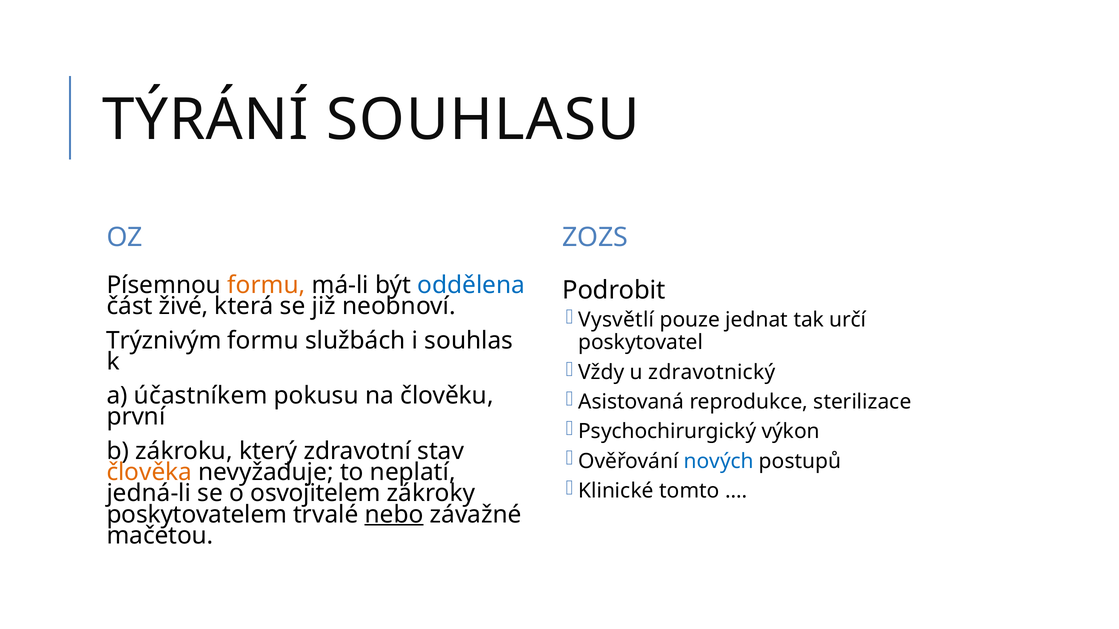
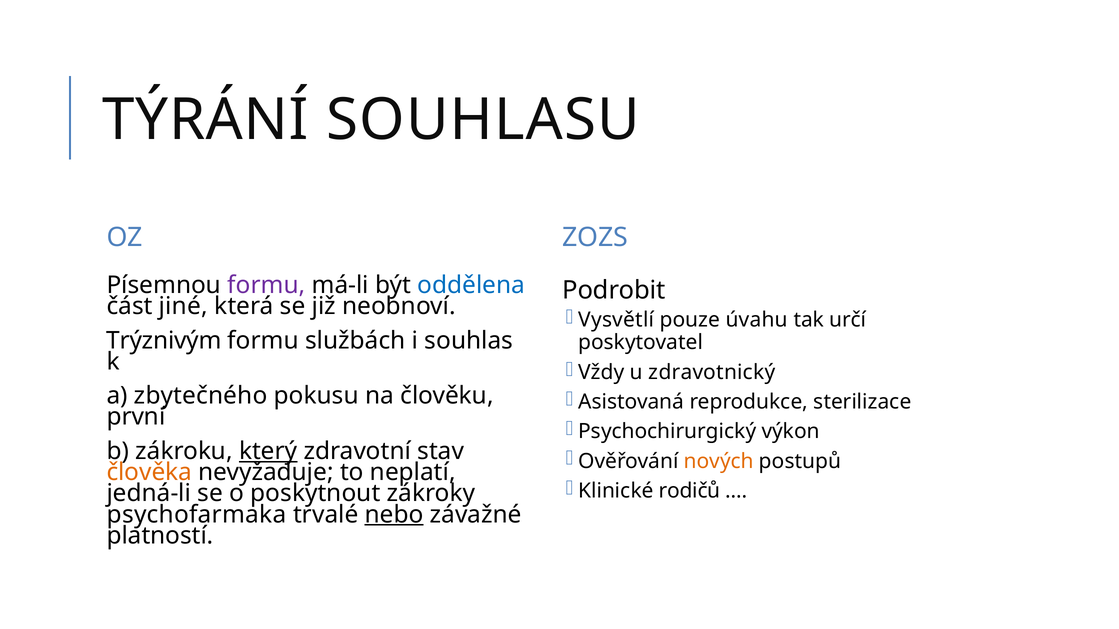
formu at (266, 285) colour: orange -> purple
živé: živé -> jiné
jednat: jednat -> úvahu
účastníkem: účastníkem -> zbytečného
který underline: none -> present
nových colour: blue -> orange
tomto: tomto -> rodičů
osvojitelem: osvojitelem -> poskytnout
poskytovatelem: poskytovatelem -> psychofarmaka
mačetou: mačetou -> platností
